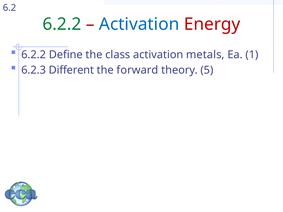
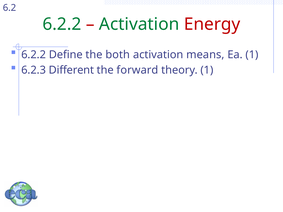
Activation at (139, 24) colour: blue -> green
class: class -> both
metals: metals -> means
theory 5: 5 -> 1
